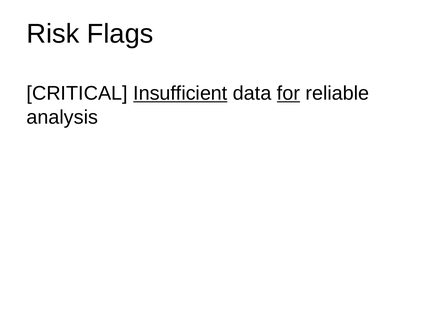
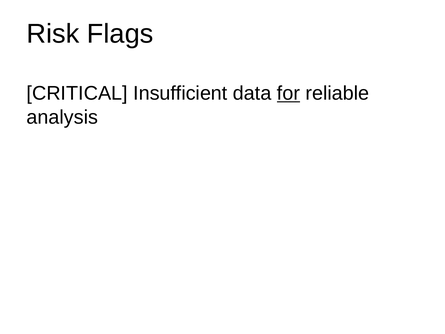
Insufficient underline: present -> none
